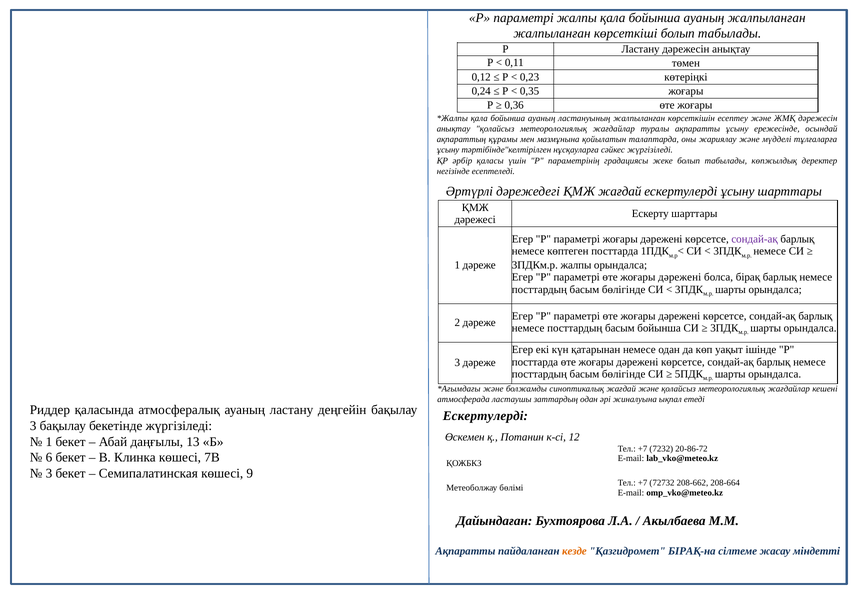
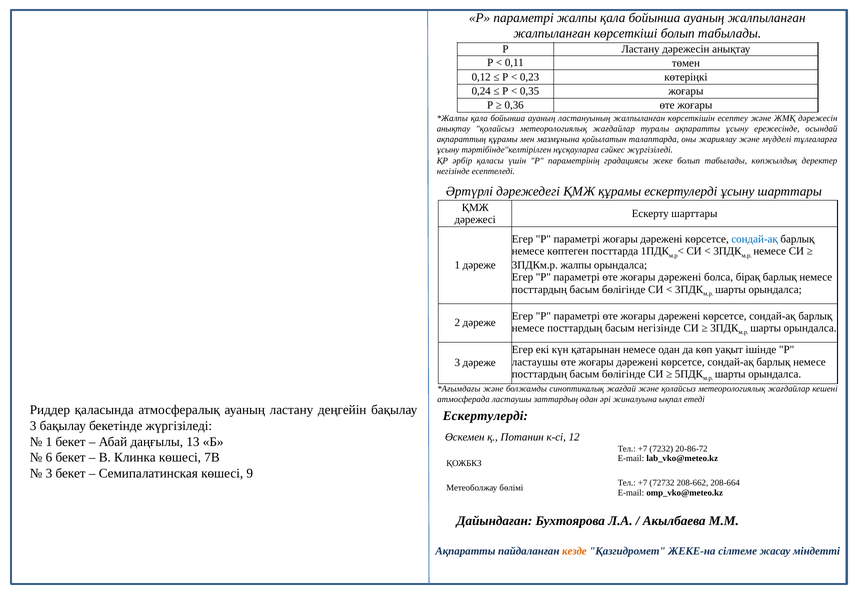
ҚМЖ жағдай: жағдай -> құрамы
сондай-ақ at (755, 239) colour: purple -> blue
басым бойынша: бойынша -> негізінде
посттарда at (535, 362): посттарда -> ластаушы
БІРАҚ-на: БІРАҚ-на -> ЖЕКЕ-на
